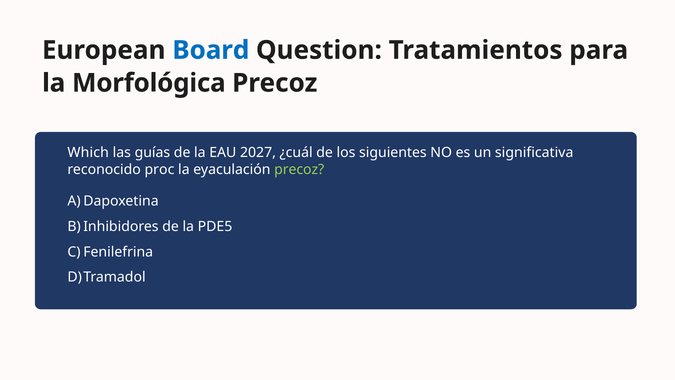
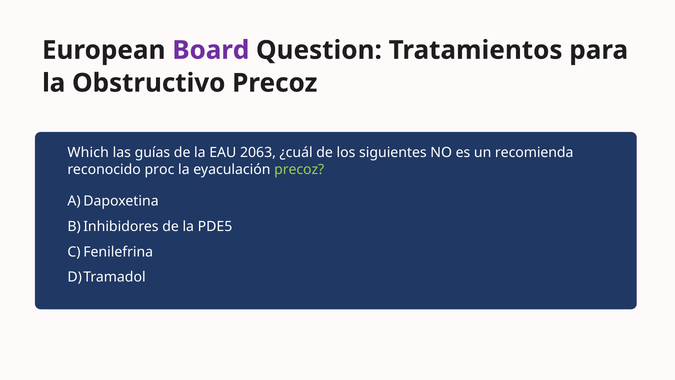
Board colour: blue -> purple
Morfológica: Morfológica -> Obstructivo
2027: 2027 -> 2063
significativa: significativa -> recomienda
